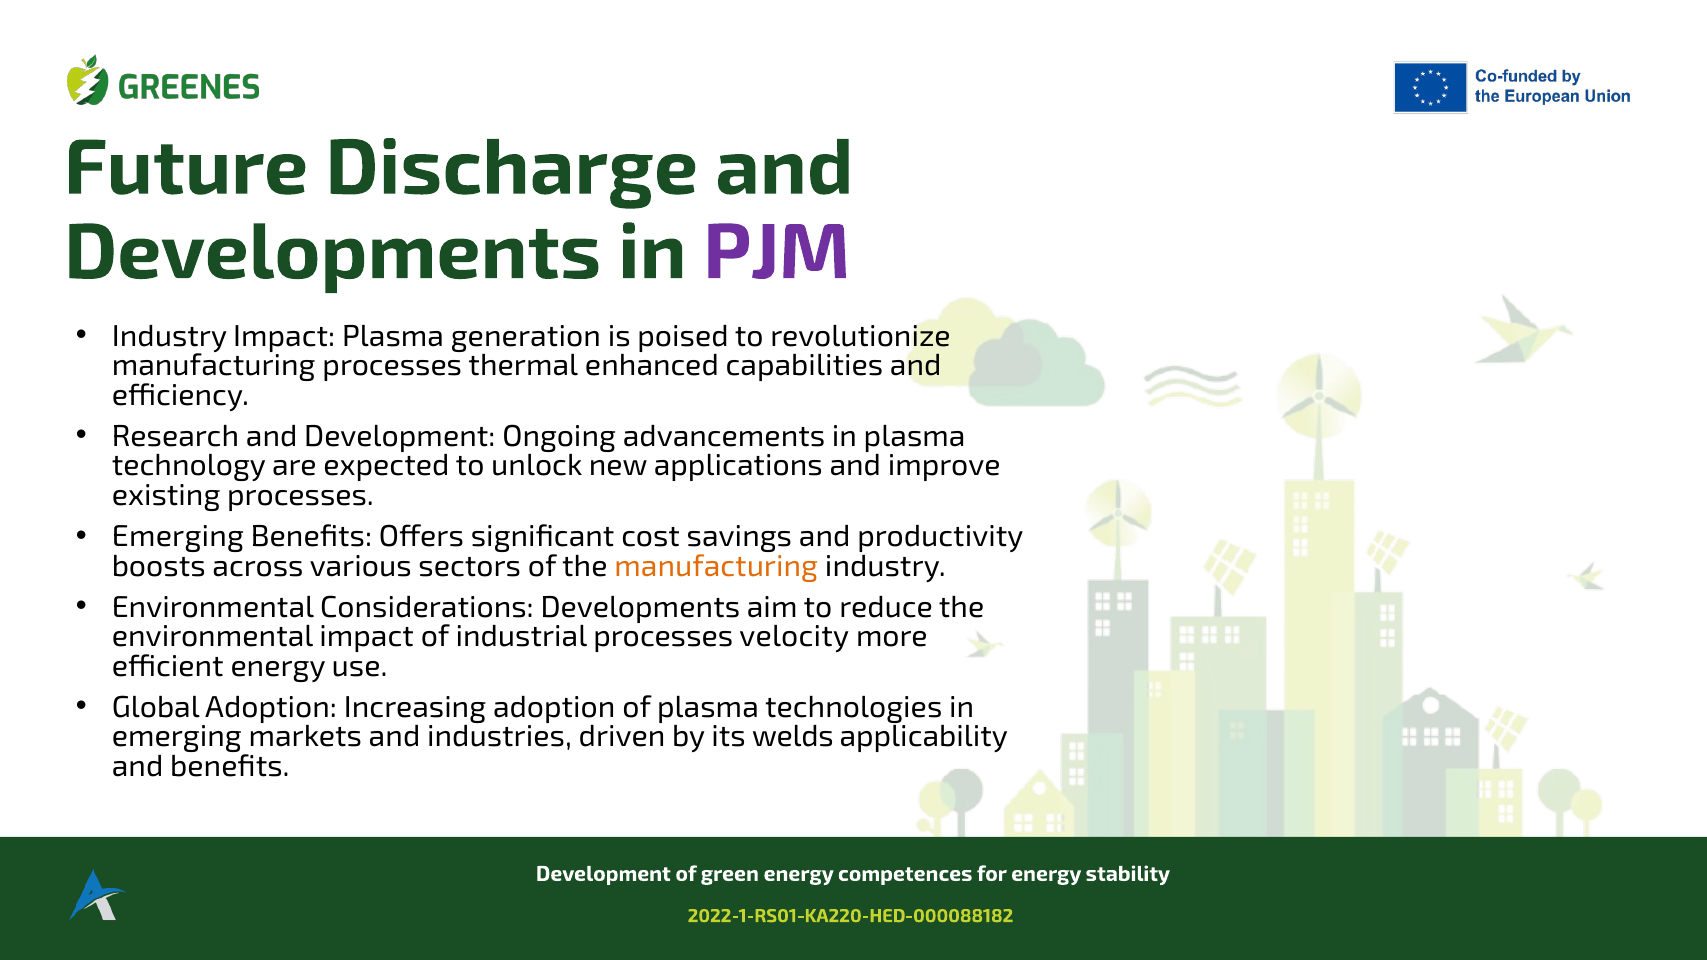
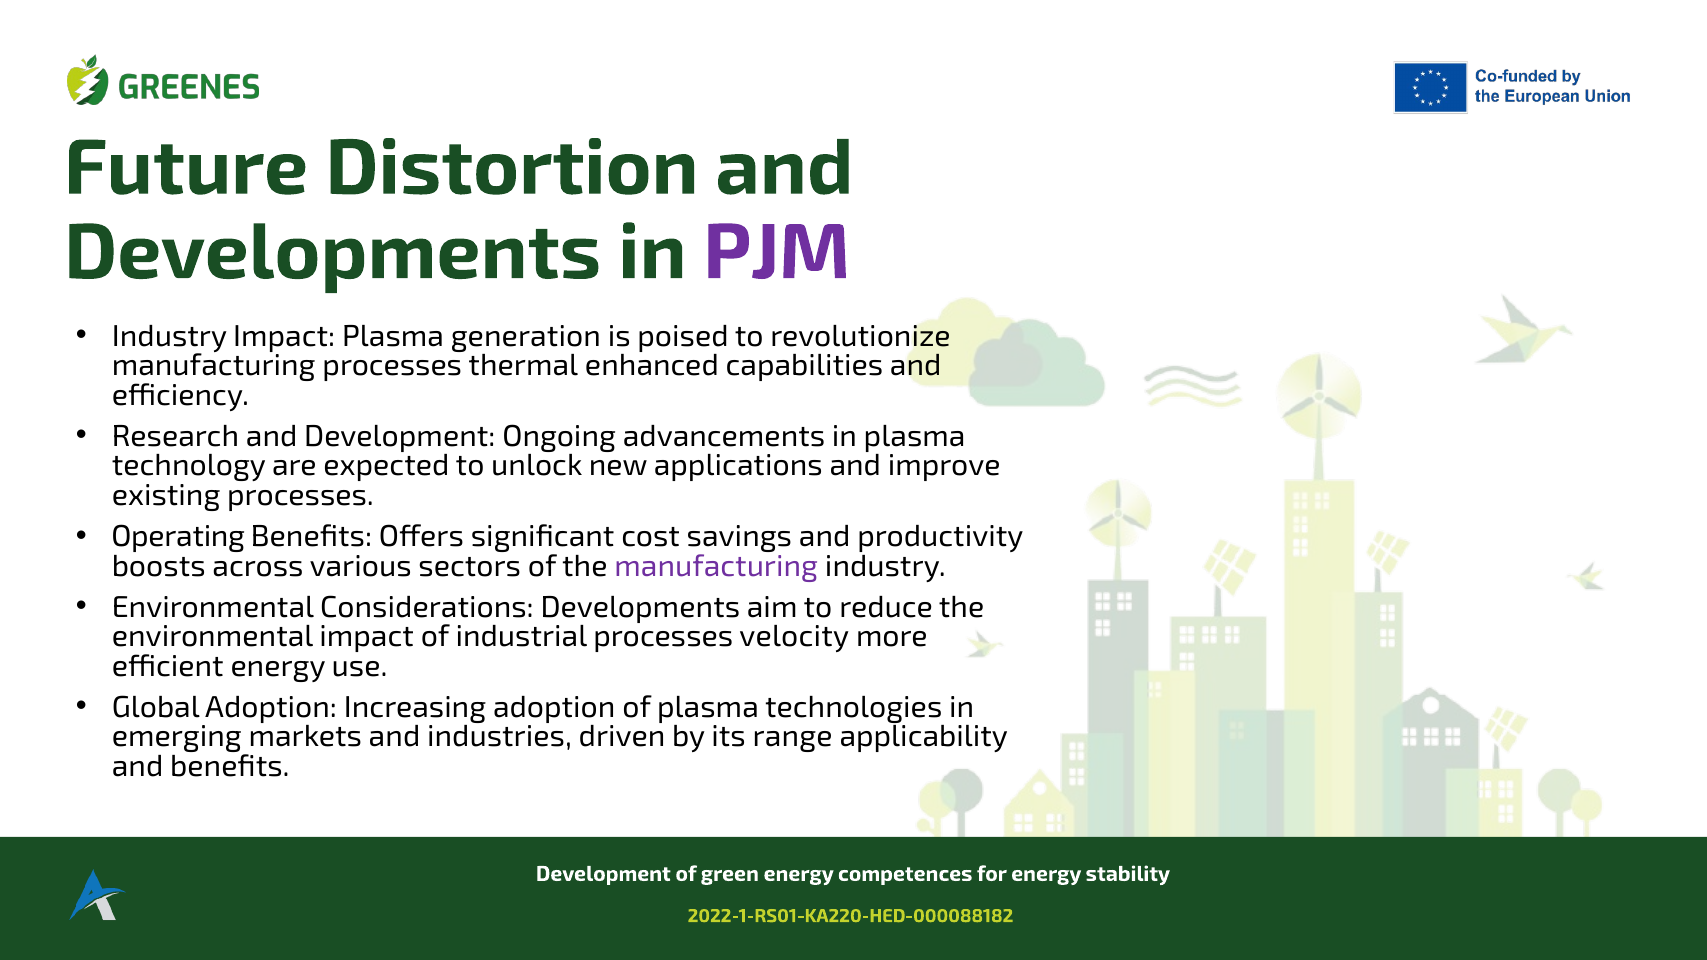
Discharge: Discharge -> Distortion
Emerging at (178, 537): Emerging -> Operating
manufacturing at (716, 566) colour: orange -> purple
welds: welds -> range
